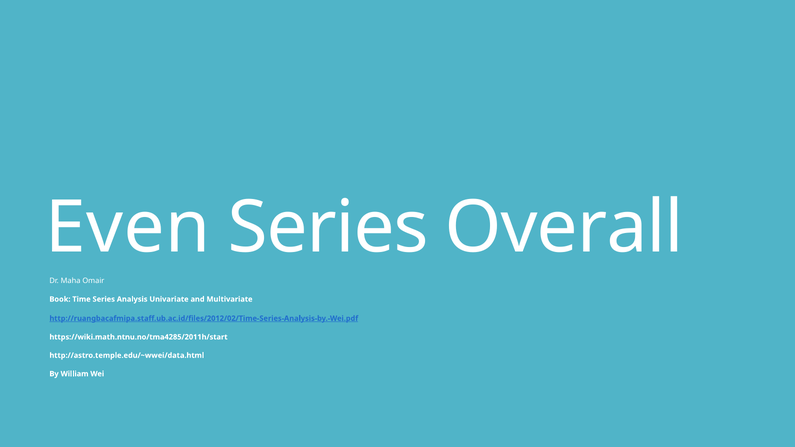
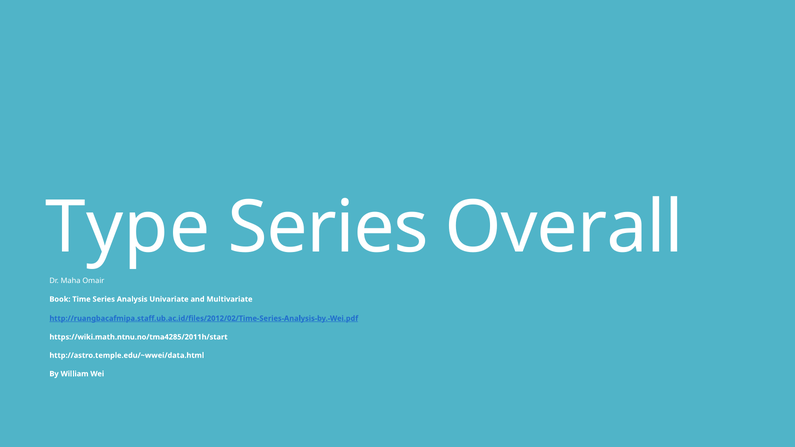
Even: Even -> Type
